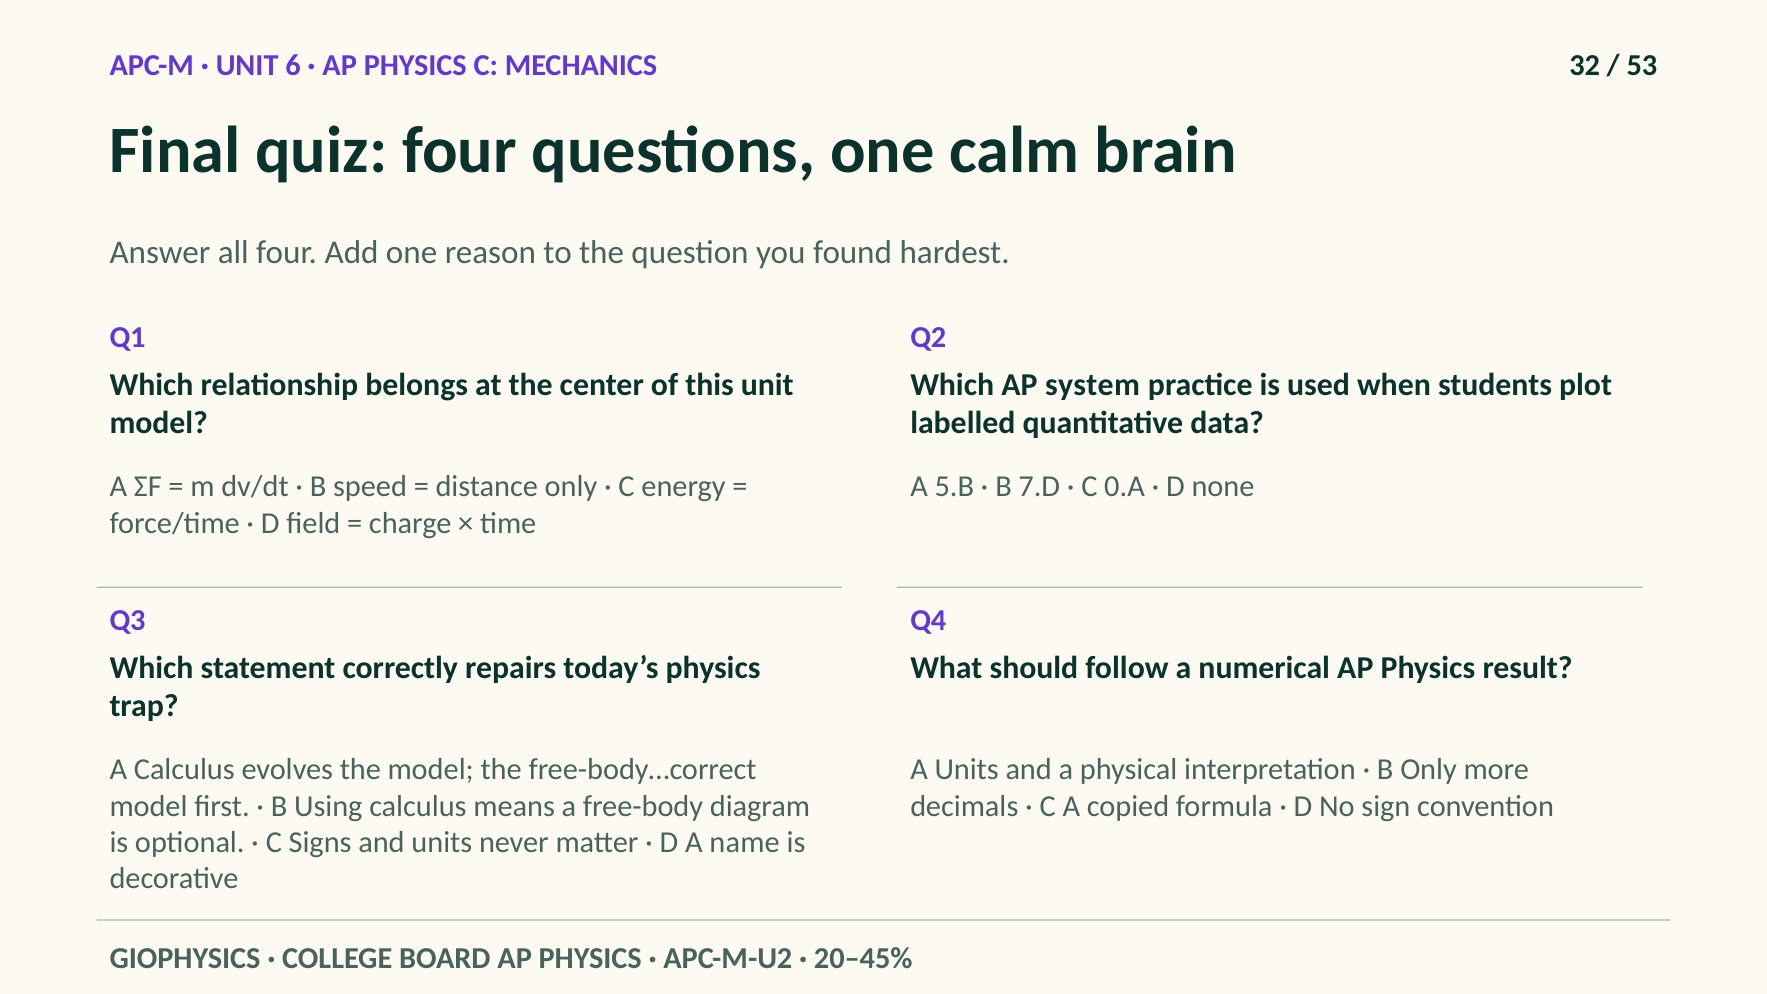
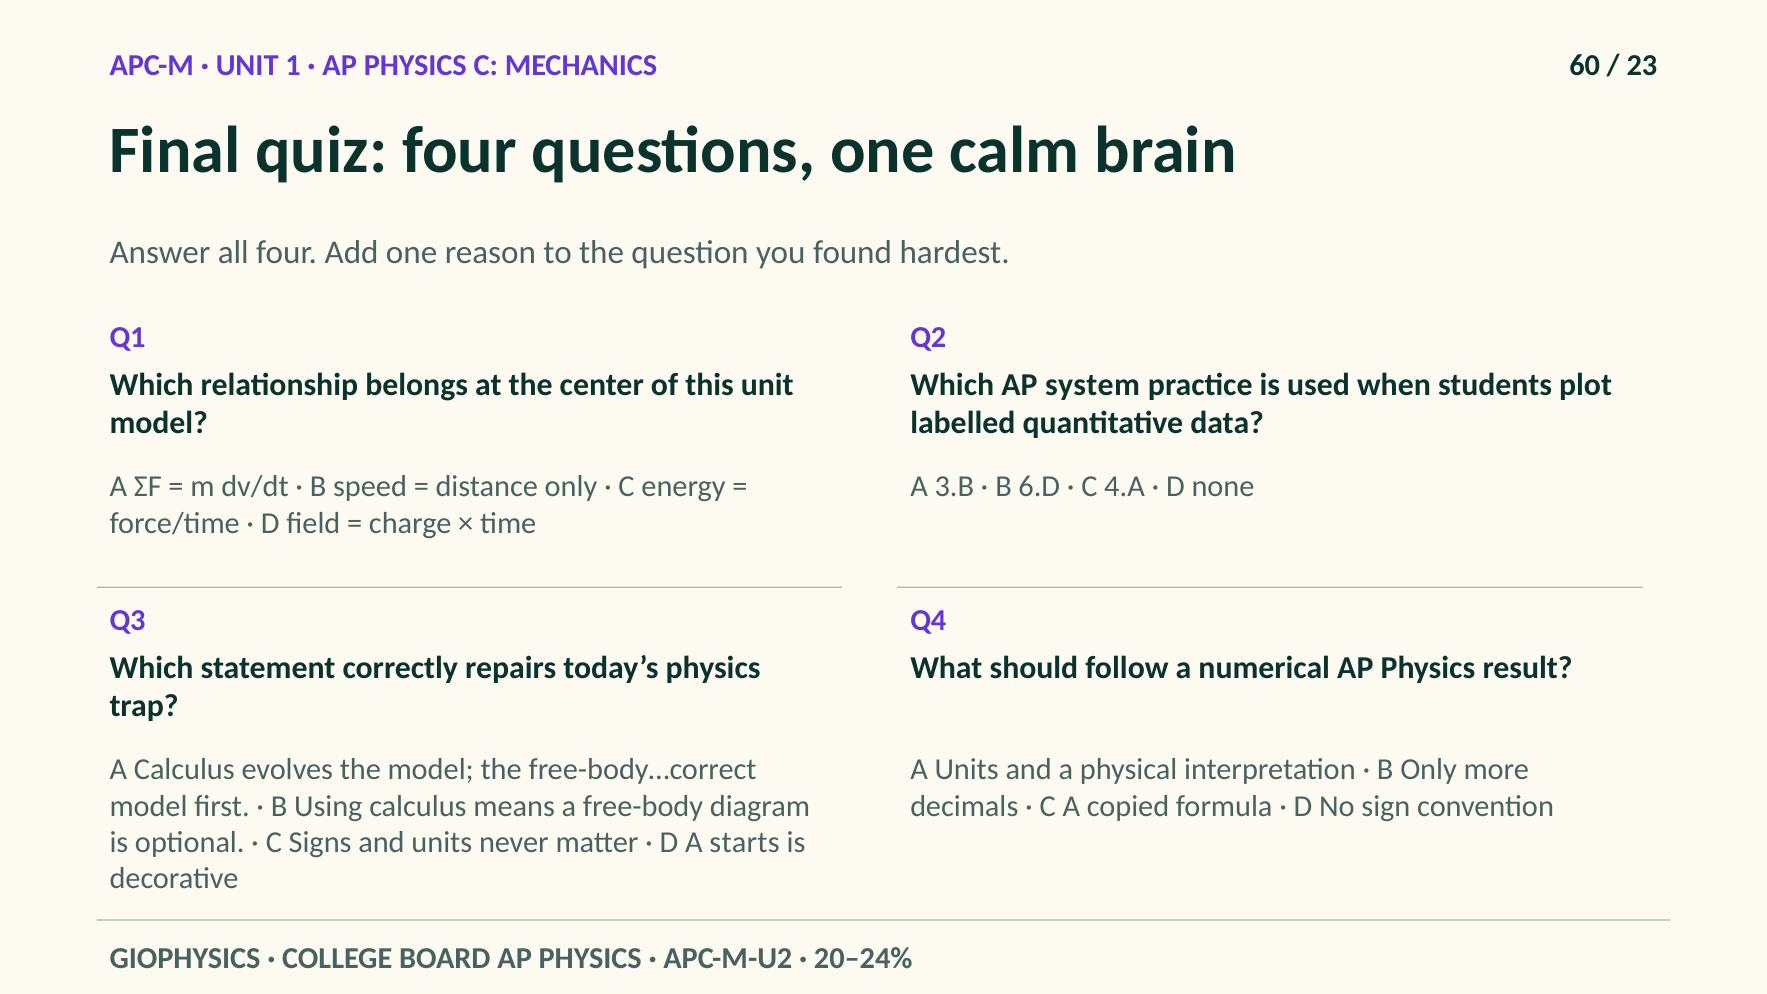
6: 6 -> 1
32: 32 -> 60
53: 53 -> 23
5.B: 5.B -> 3.B
7.D: 7.D -> 6.D
0.A: 0.A -> 4.A
name: name -> starts
20–45%: 20–45% -> 20–24%
